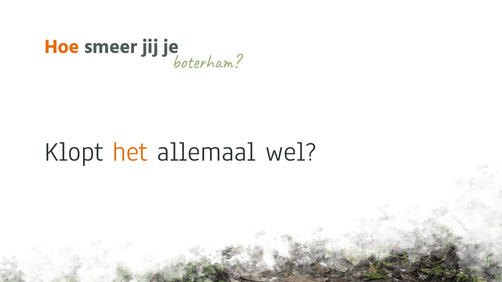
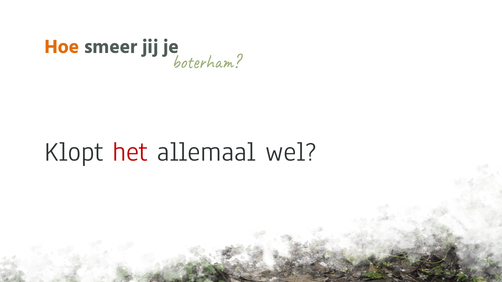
het colour: orange -> red
